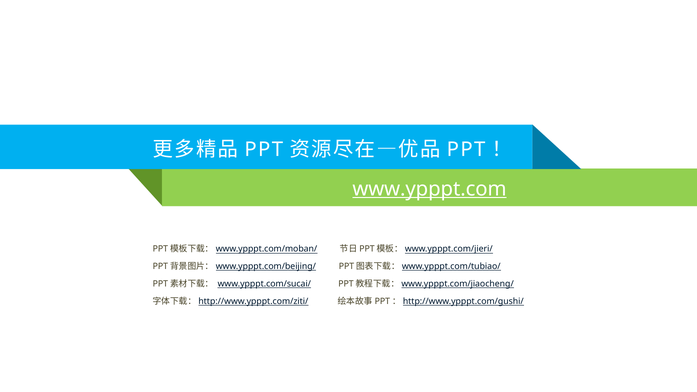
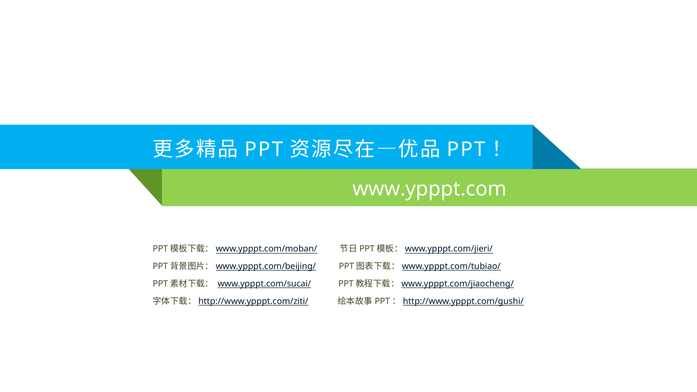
www.ypppt.com underline: present -> none
